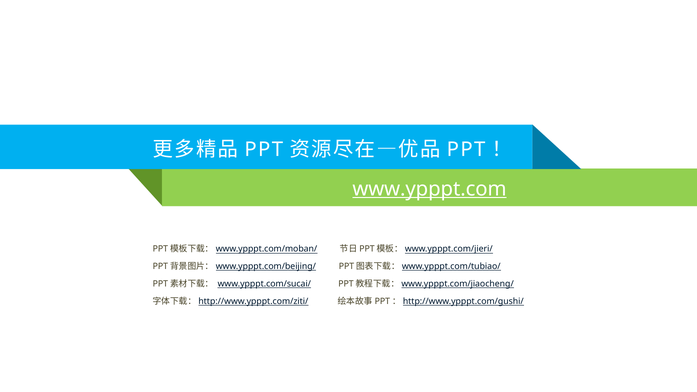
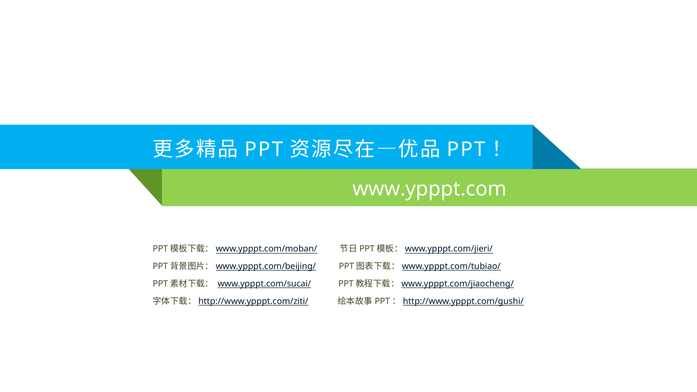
www.ypppt.com underline: present -> none
